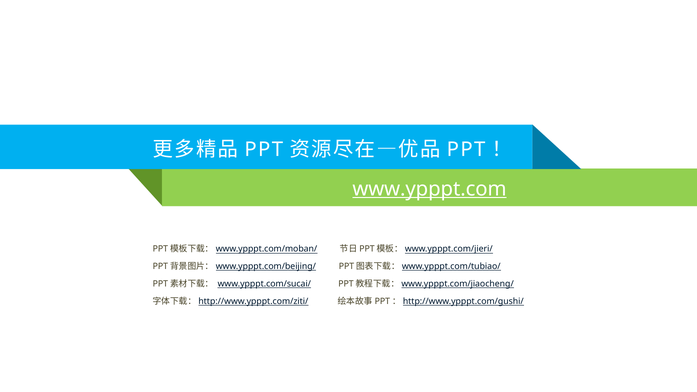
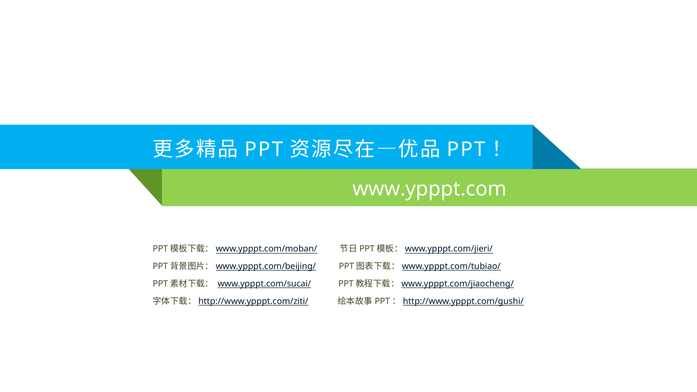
www.ypppt.com underline: present -> none
